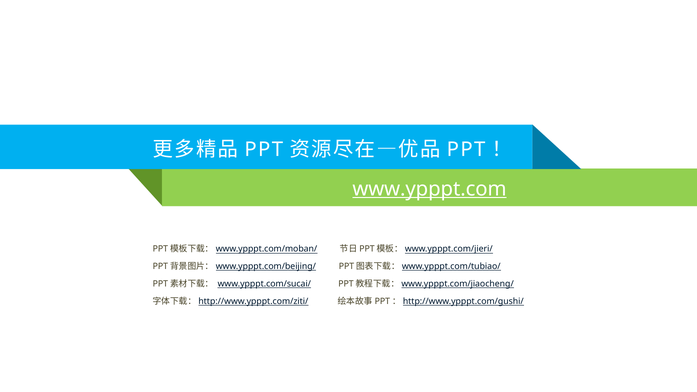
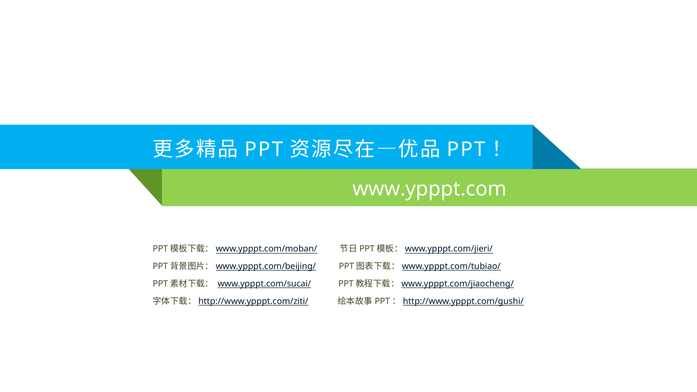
www.ypppt.com underline: present -> none
